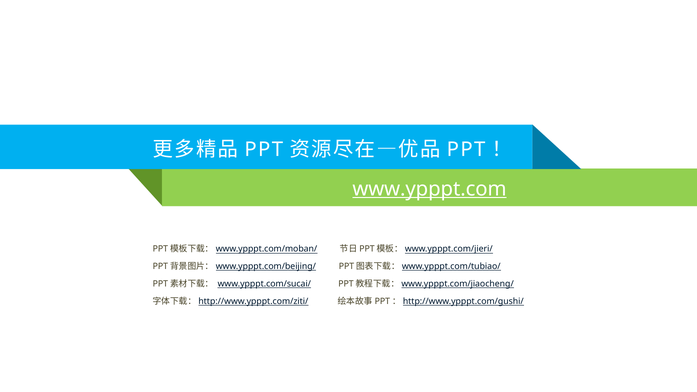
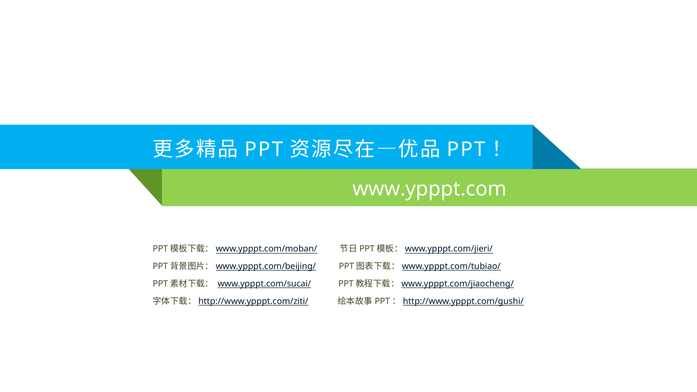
www.ypppt.com underline: present -> none
